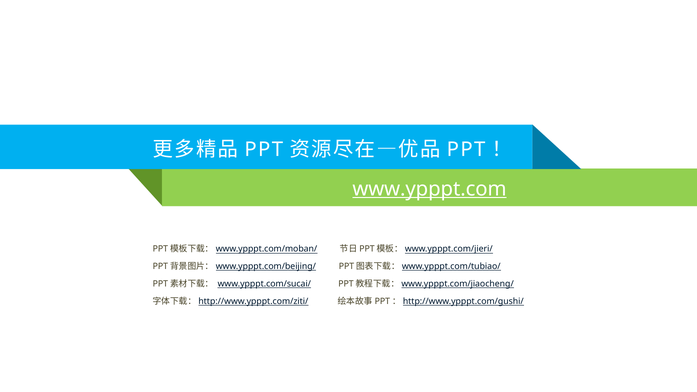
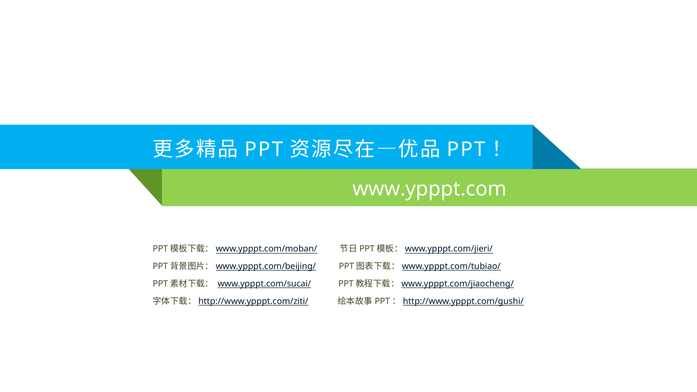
www.ypppt.com underline: present -> none
